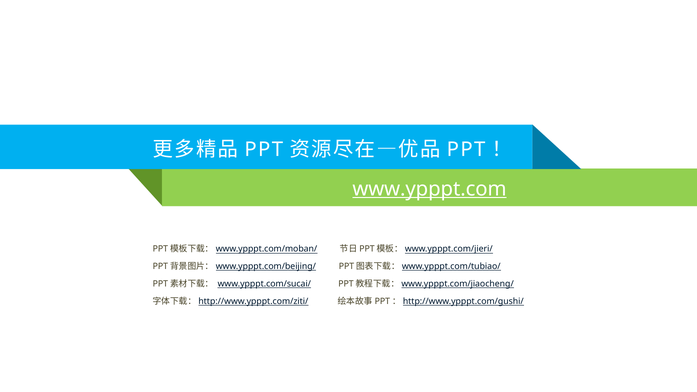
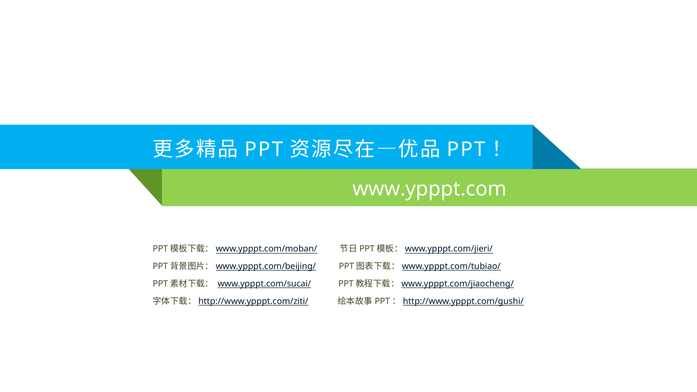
www.ypppt.com underline: present -> none
